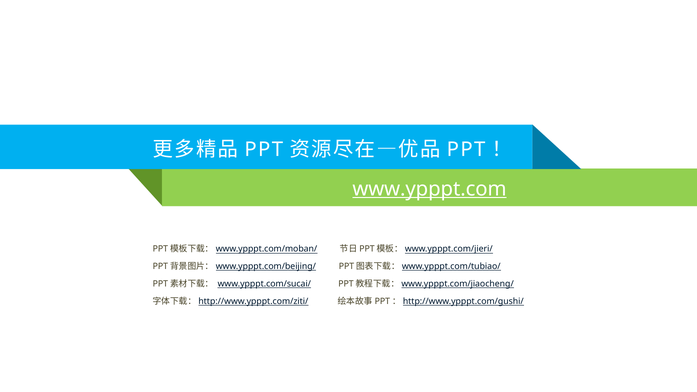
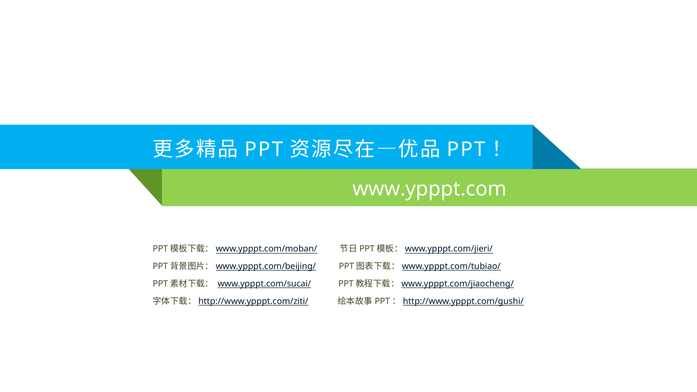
www.ypppt.com underline: present -> none
